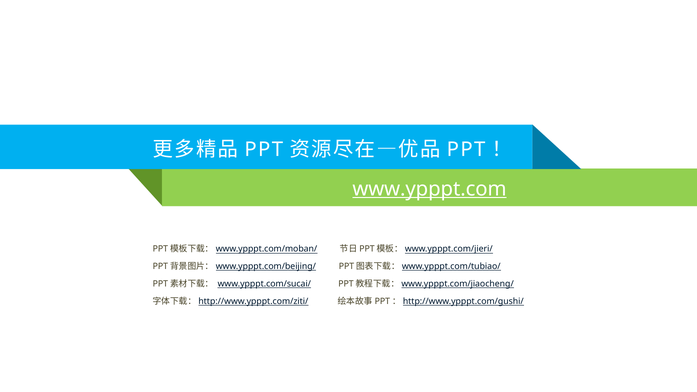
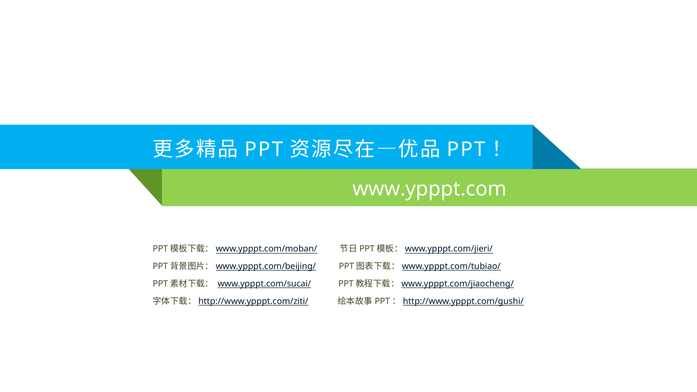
www.ypppt.com underline: present -> none
